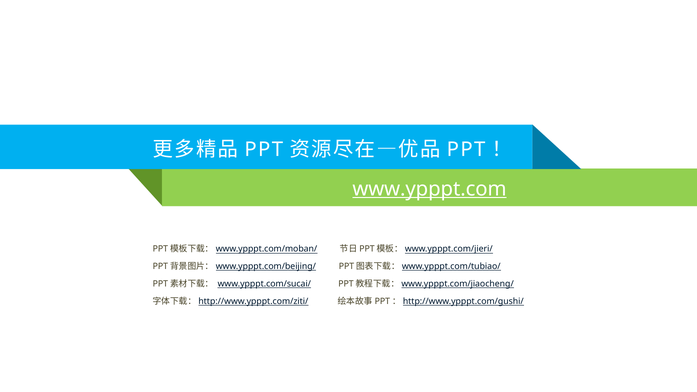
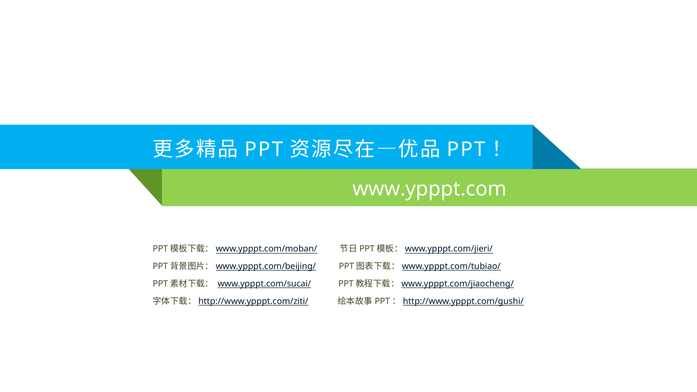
www.ypppt.com underline: present -> none
